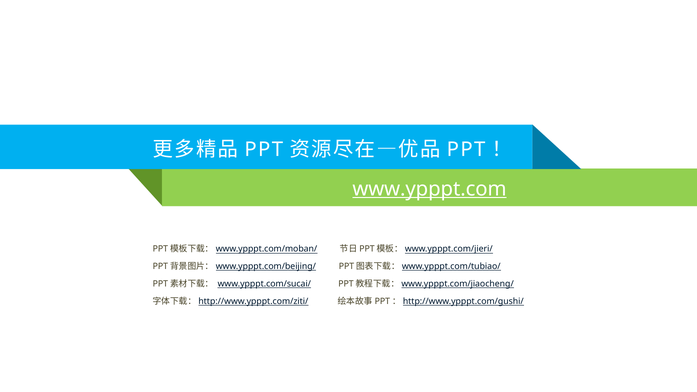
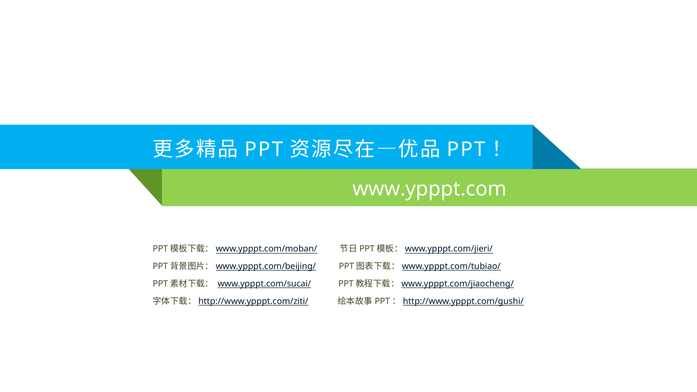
www.ypppt.com underline: present -> none
